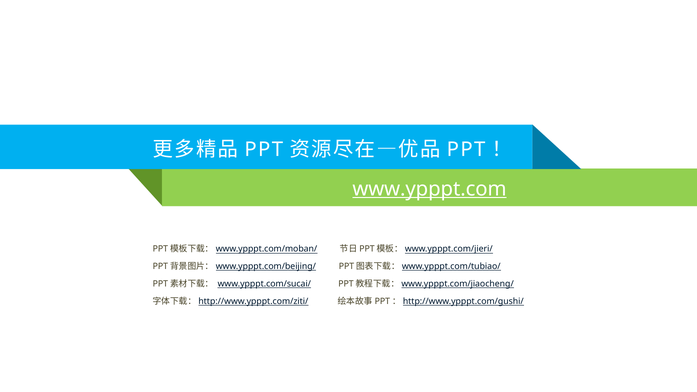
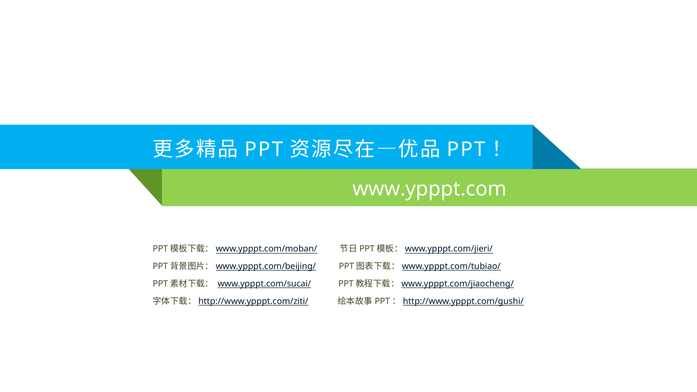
www.ypppt.com underline: present -> none
